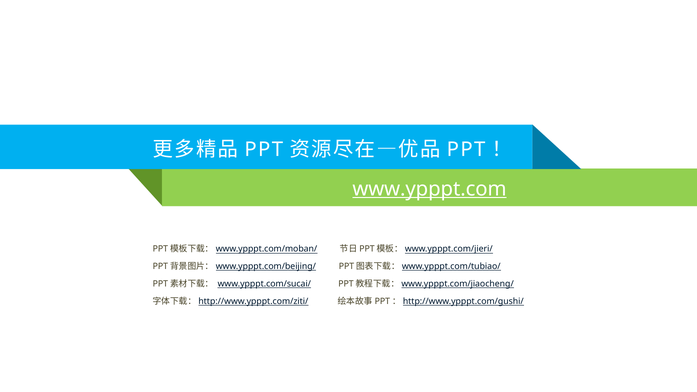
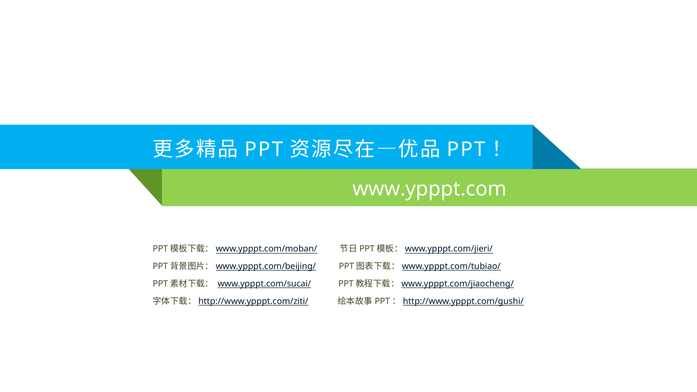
www.ypppt.com underline: present -> none
